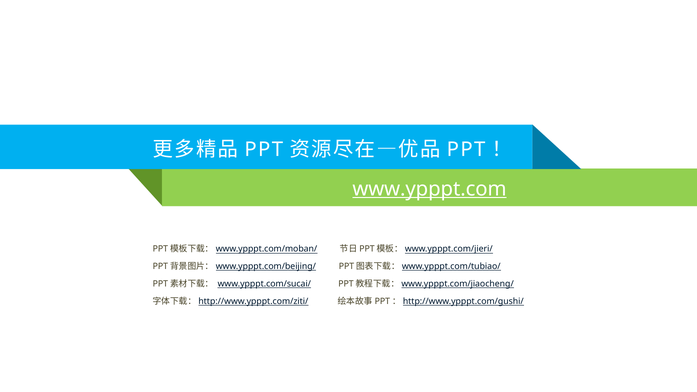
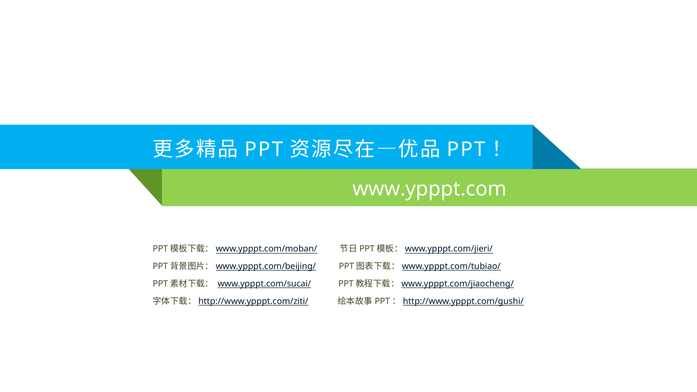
www.ypppt.com underline: present -> none
